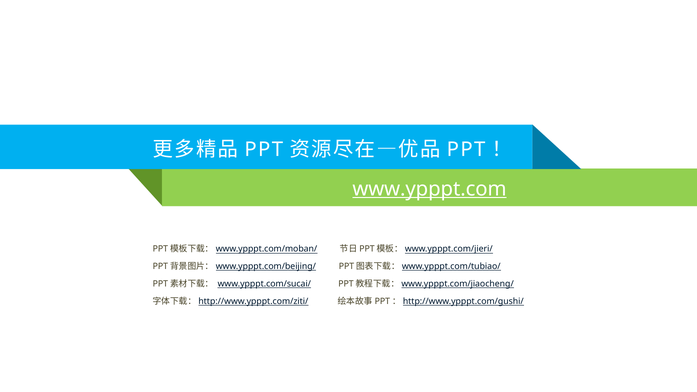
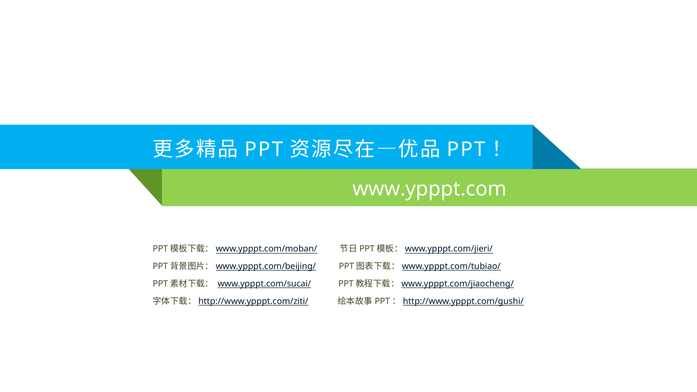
www.ypppt.com underline: present -> none
